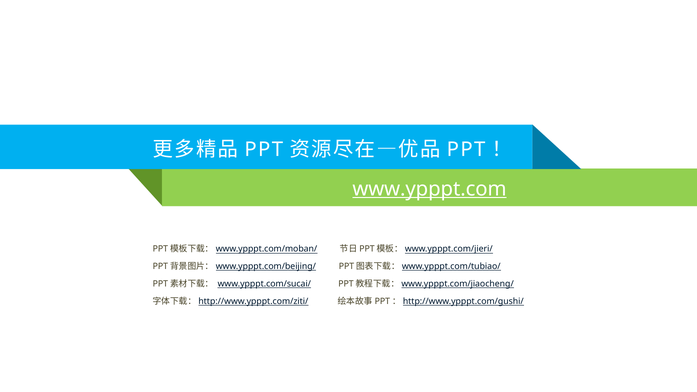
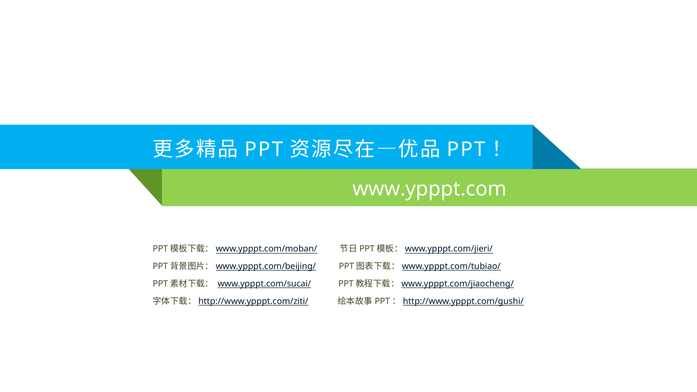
www.ypppt.com underline: present -> none
